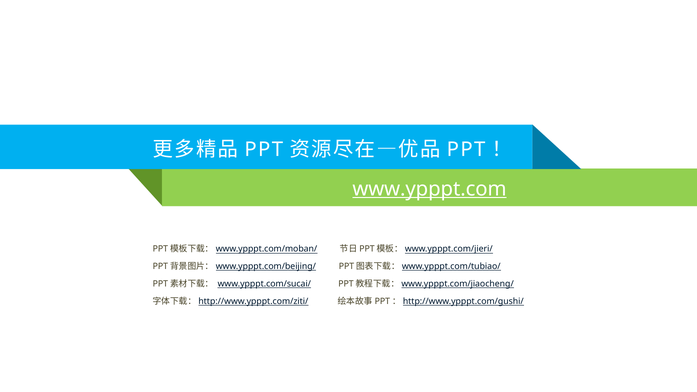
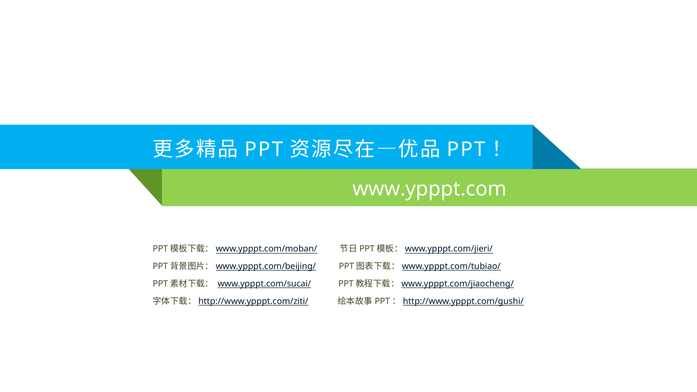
www.ypppt.com underline: present -> none
